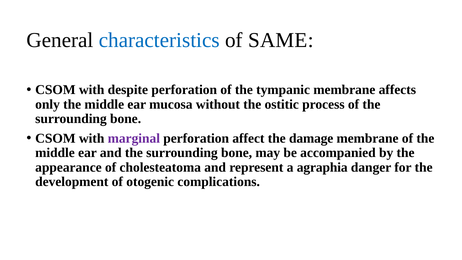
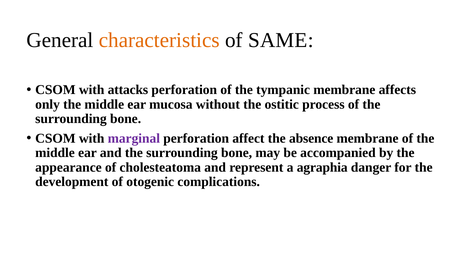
characteristics colour: blue -> orange
despite: despite -> attacks
damage: damage -> absence
